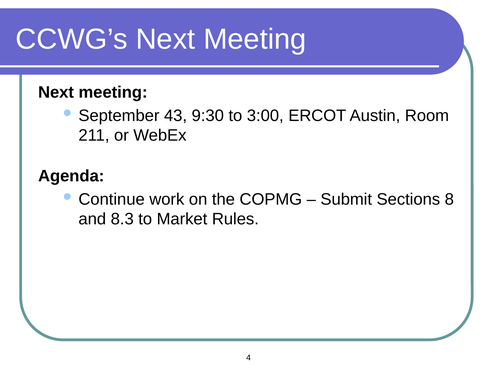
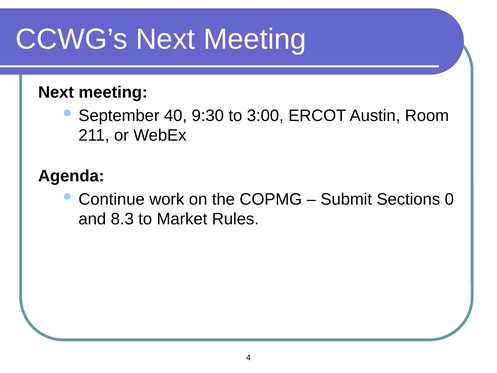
43: 43 -> 40
8: 8 -> 0
